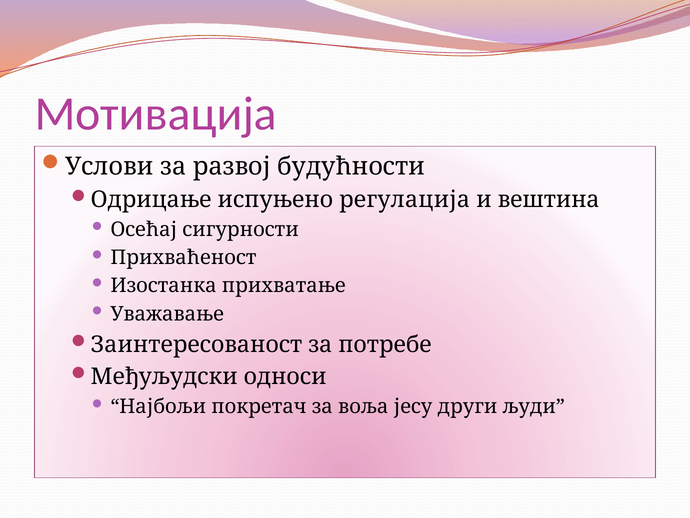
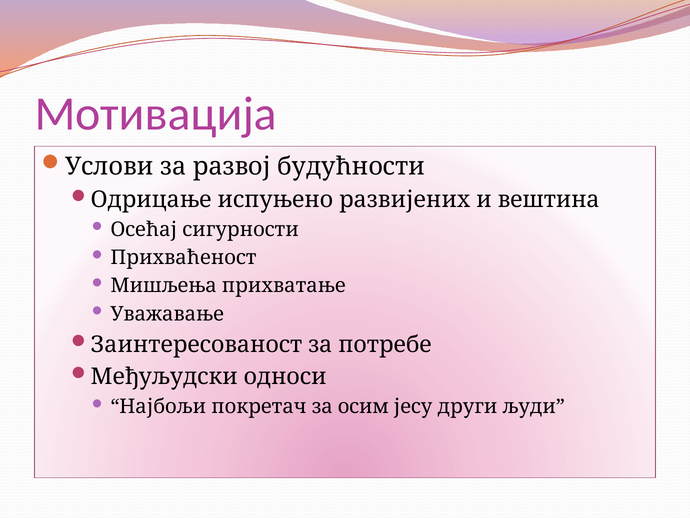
регулација: регулација -> развијених
Изостанка: Изостанка -> Мишљења
воља: воља -> осим
